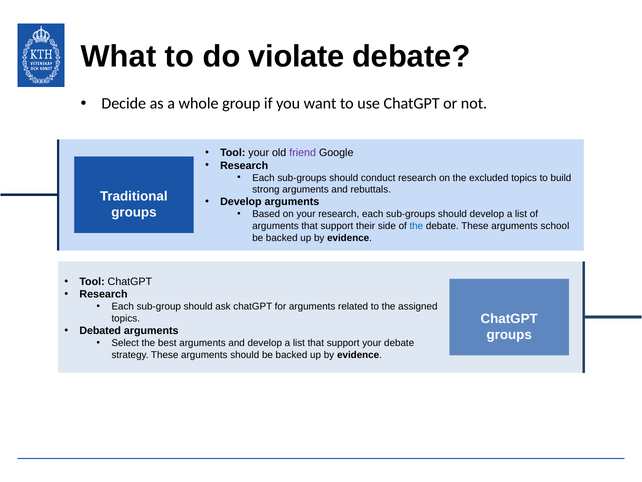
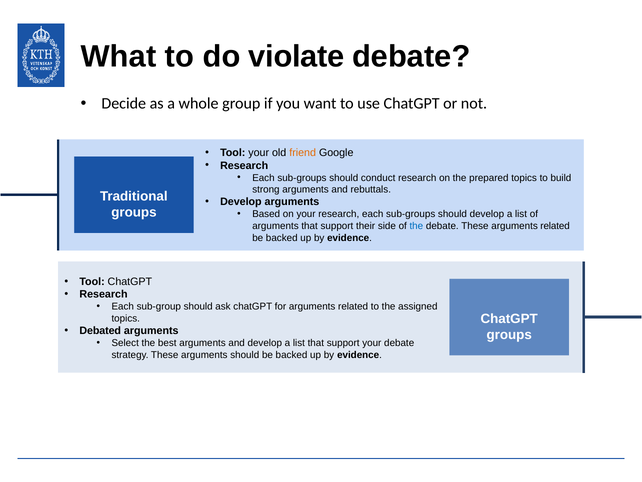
friend colour: purple -> orange
excluded: excluded -> prepared
These arguments school: school -> related
